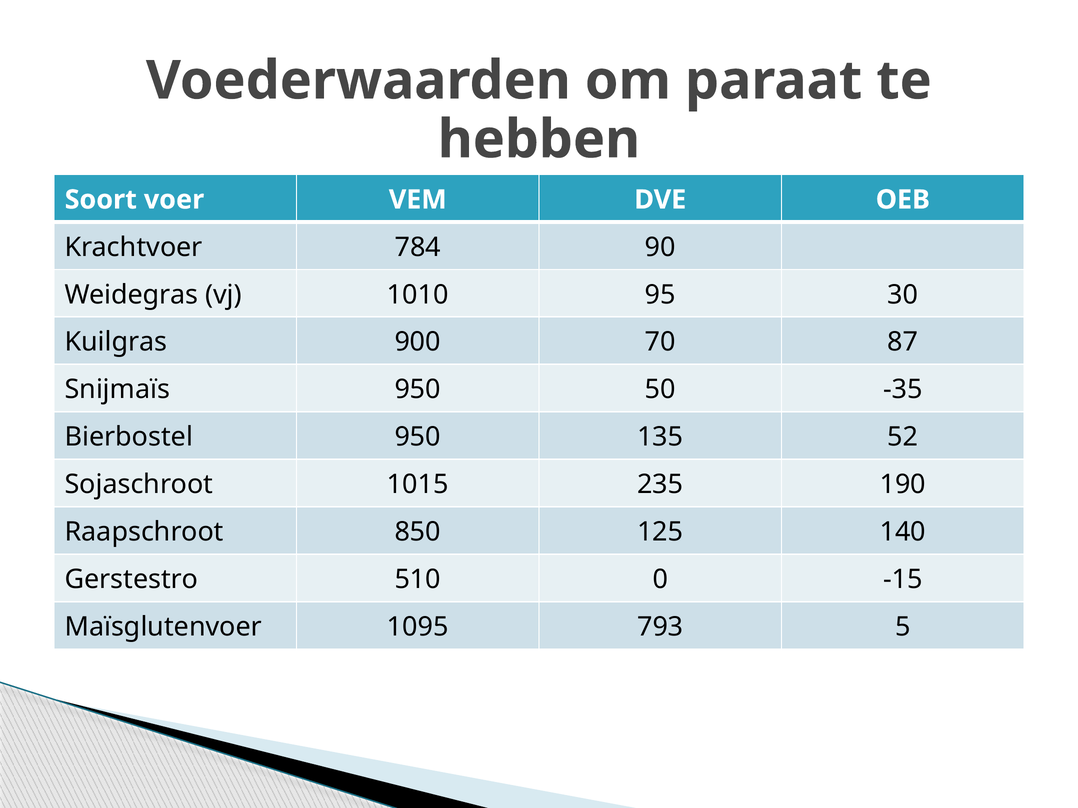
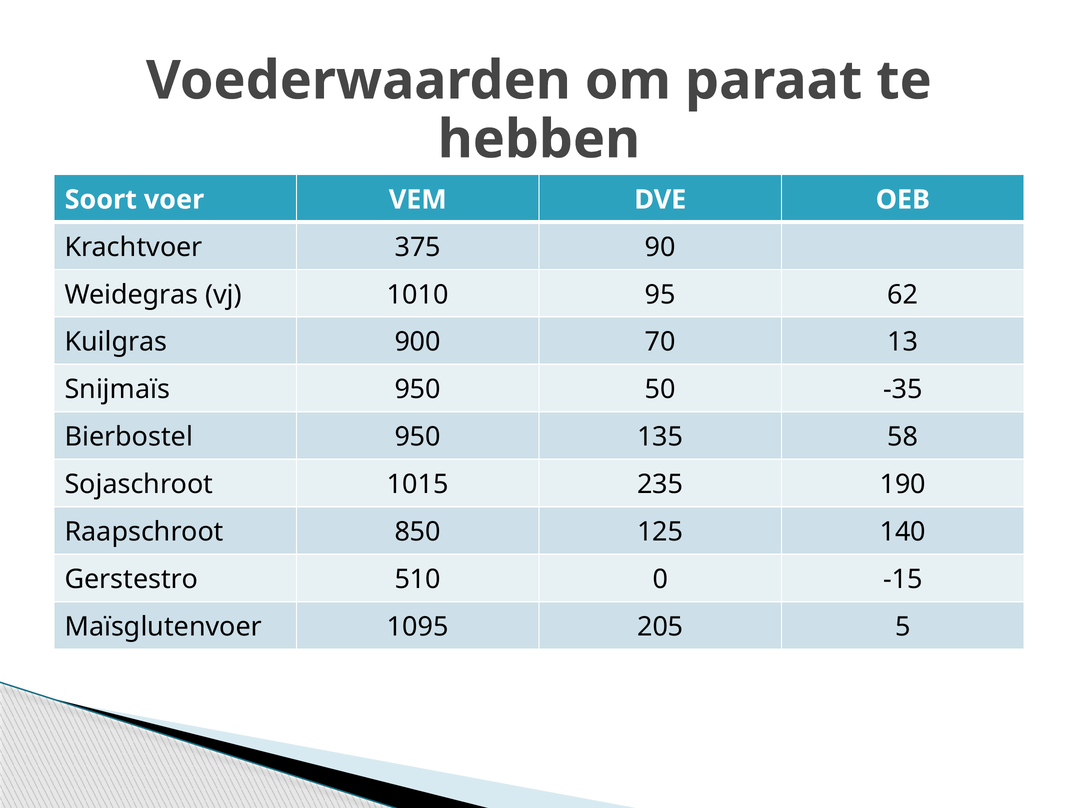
784: 784 -> 375
30: 30 -> 62
87: 87 -> 13
52: 52 -> 58
793: 793 -> 205
